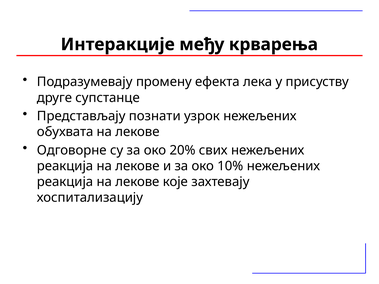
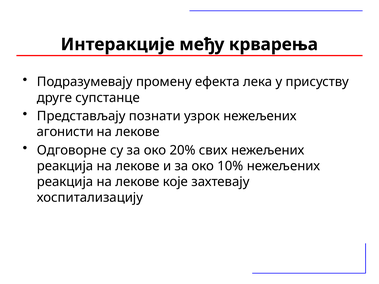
обухвата: обухвата -> агонисти
